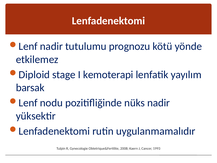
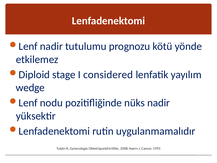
kemoterapi: kemoterapi -> considered
barsak: barsak -> wedge
